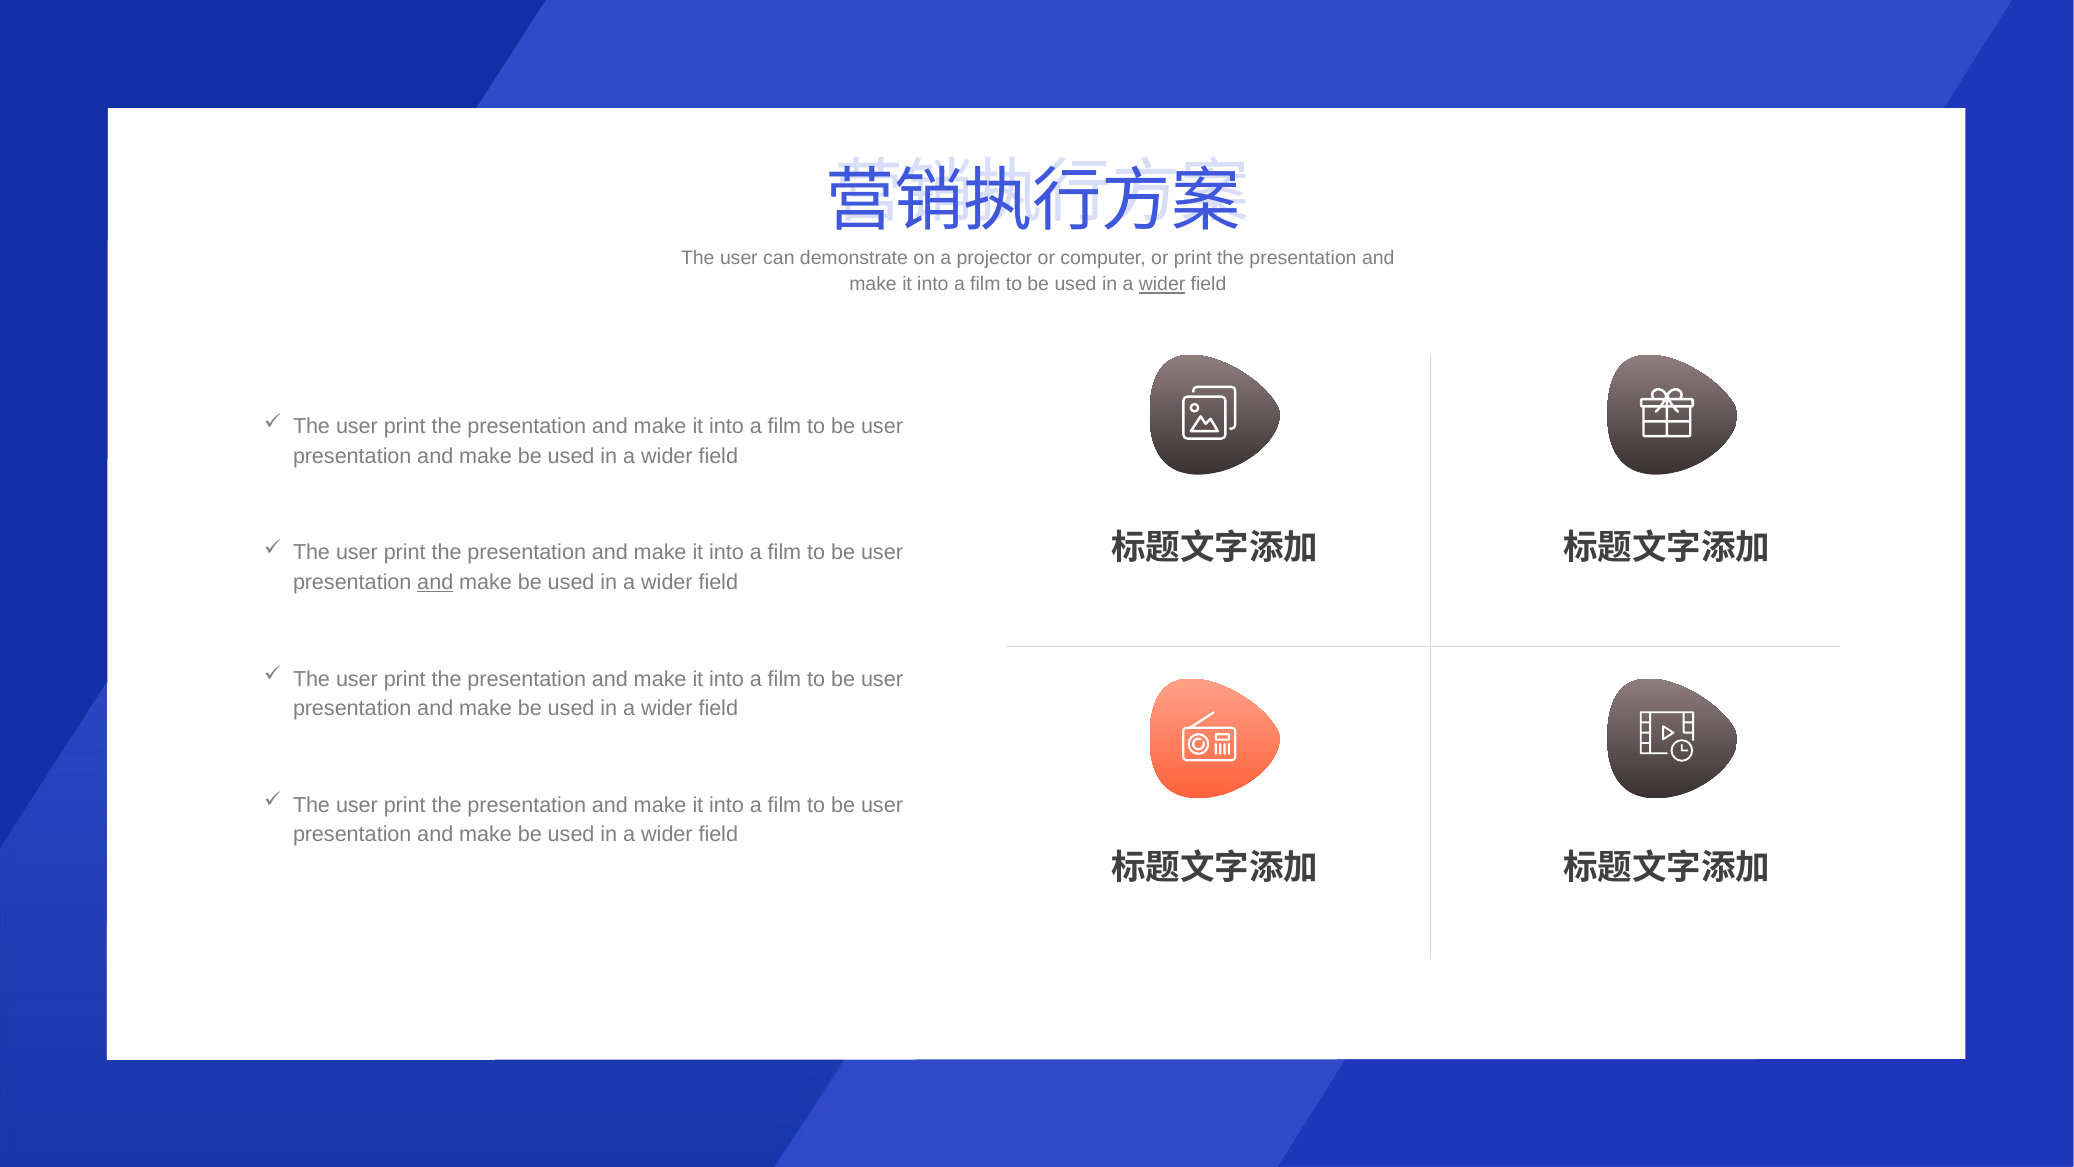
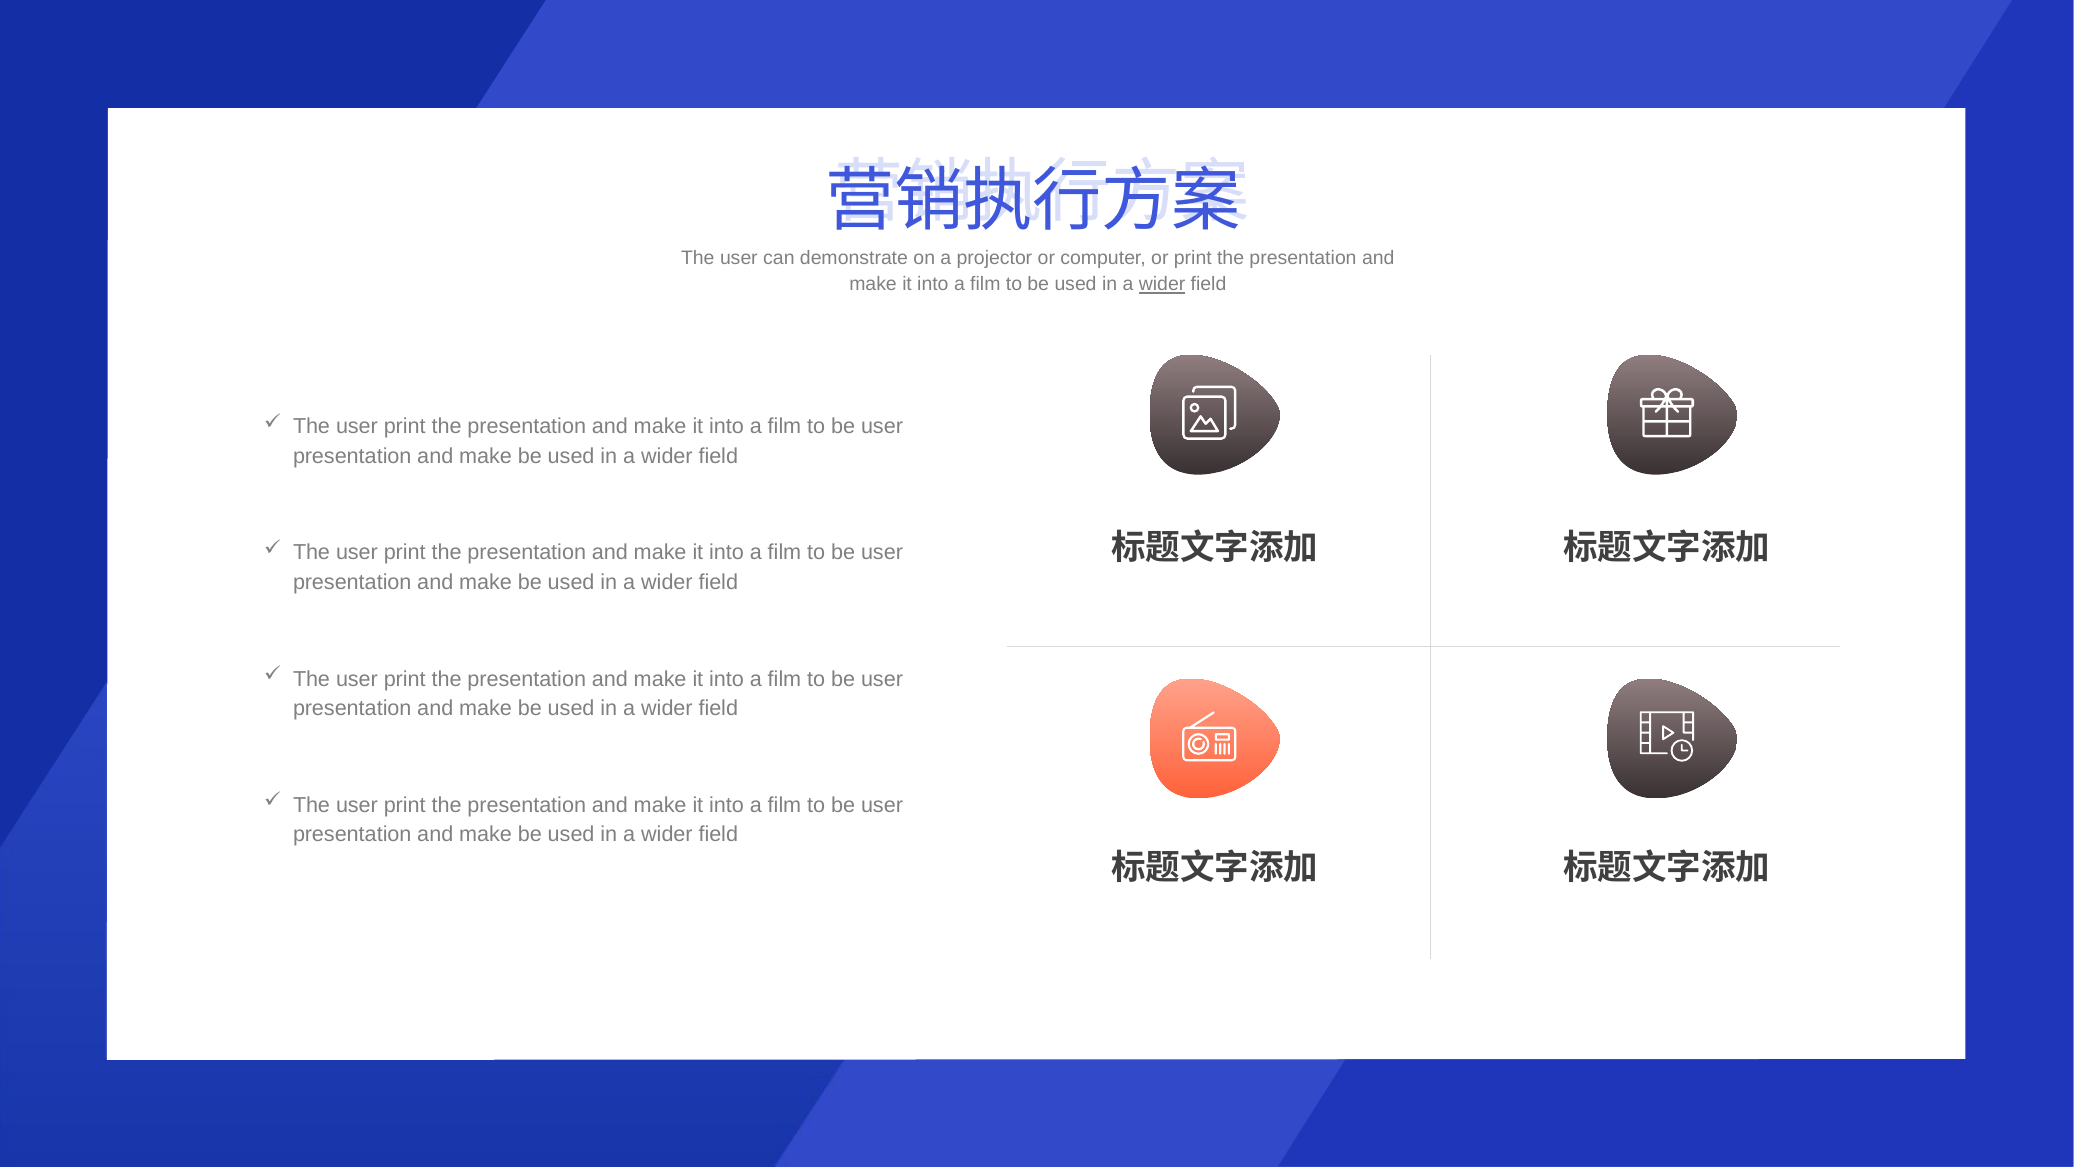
and at (435, 582) underline: present -> none
